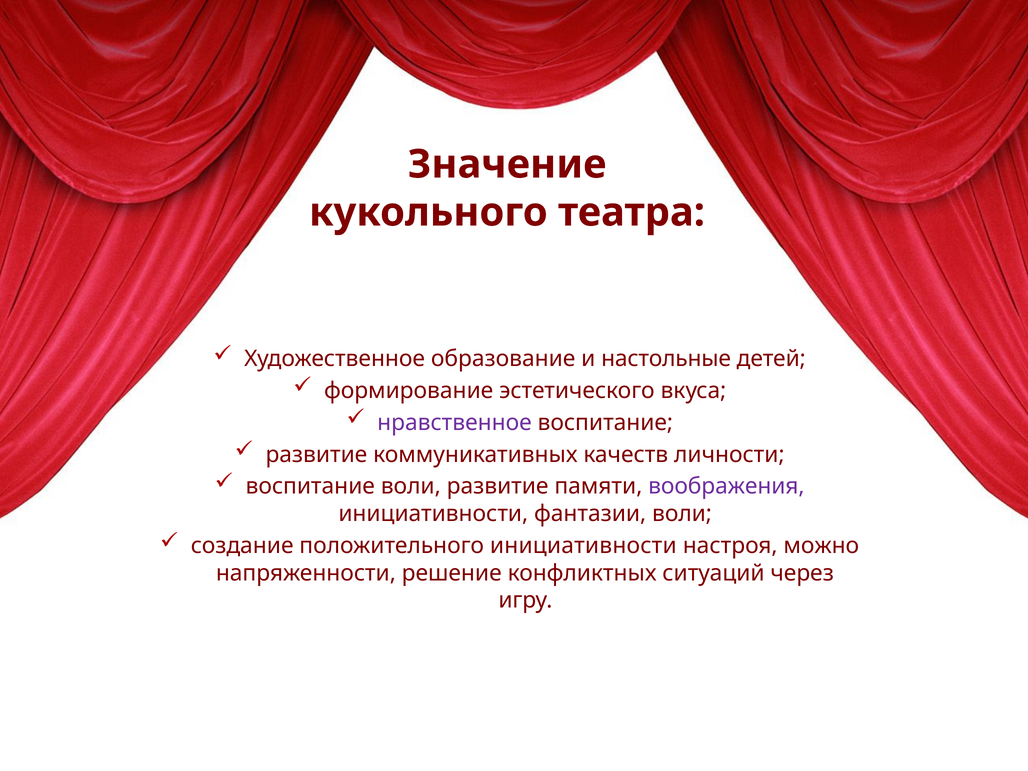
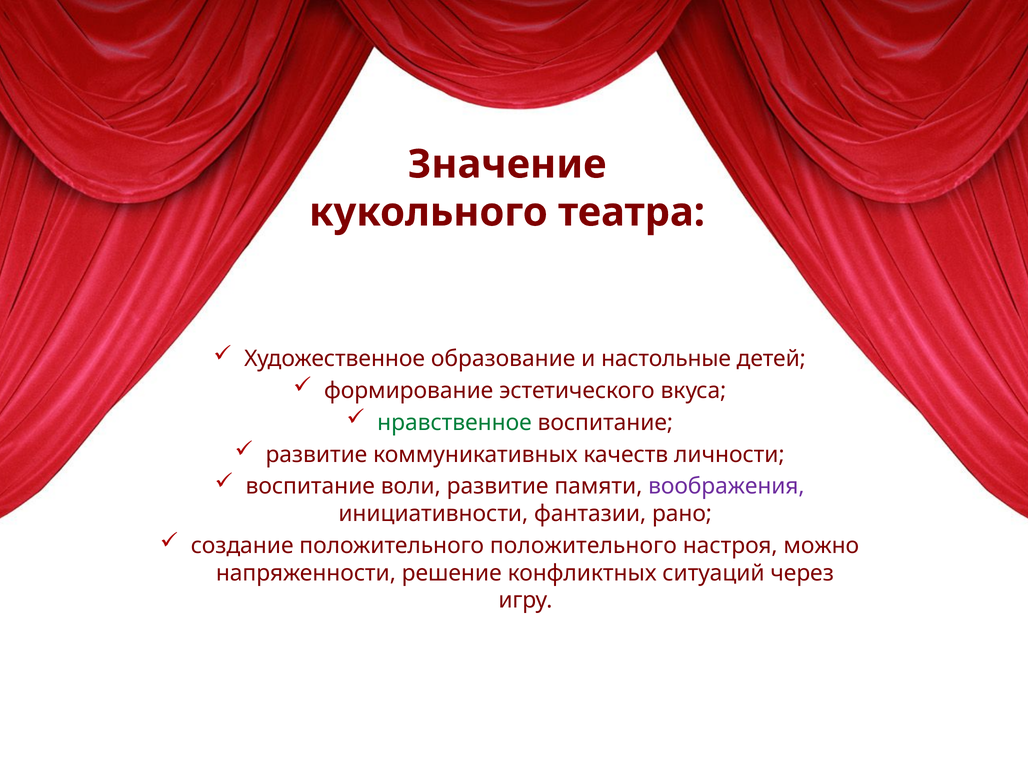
нравственное colour: purple -> green
фантазии воли: воли -> рано
положительного инициативности: инициативности -> положительного
